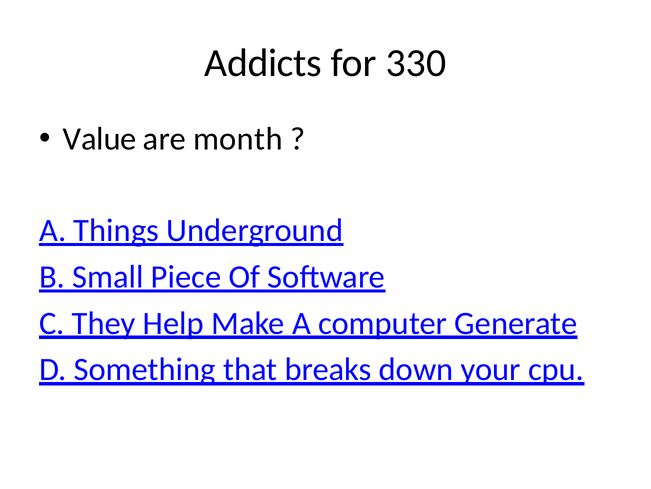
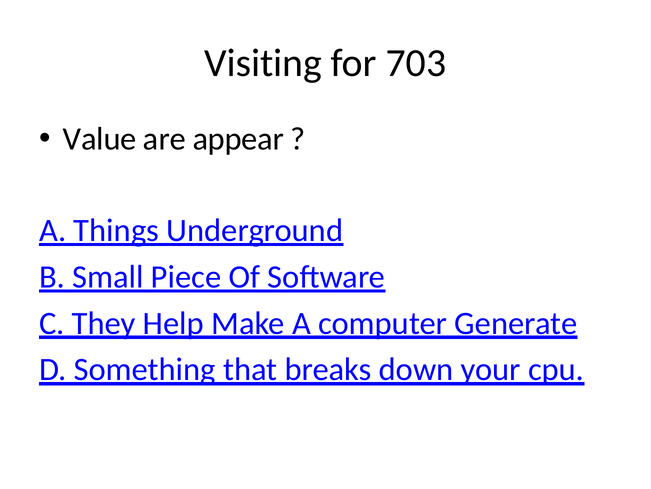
Addicts: Addicts -> Visiting
330: 330 -> 703
month: month -> appear
